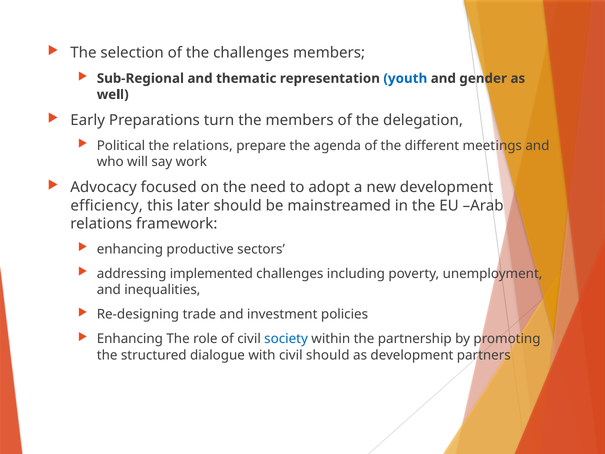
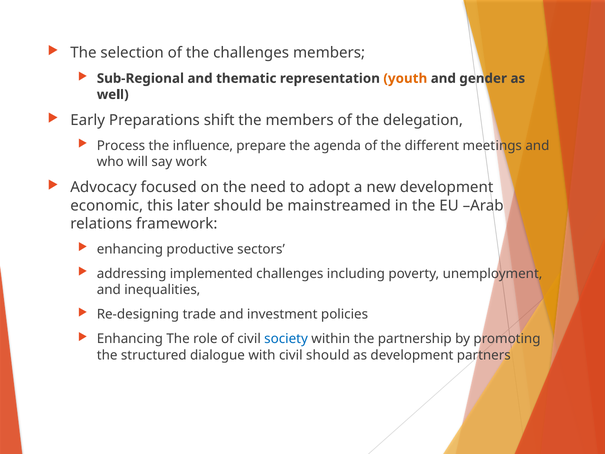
youth colour: blue -> orange
turn: turn -> shift
Political: Political -> Process
the relations: relations -> influence
efficiency: efficiency -> economic
